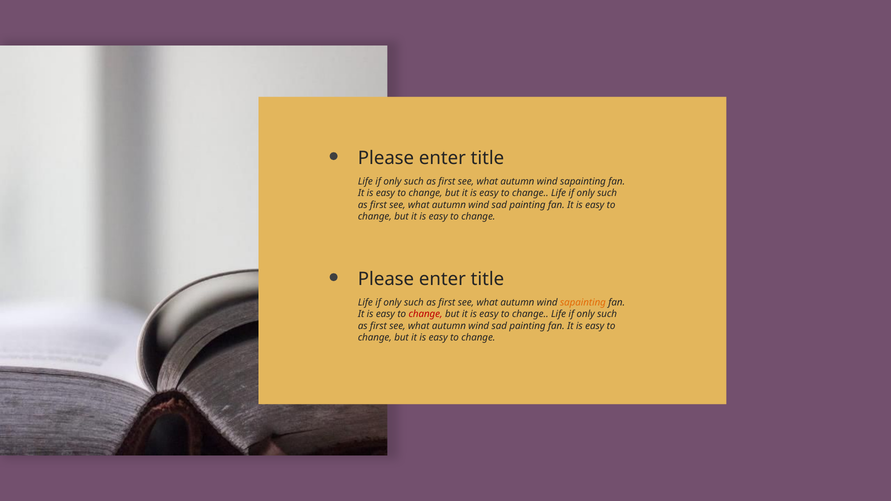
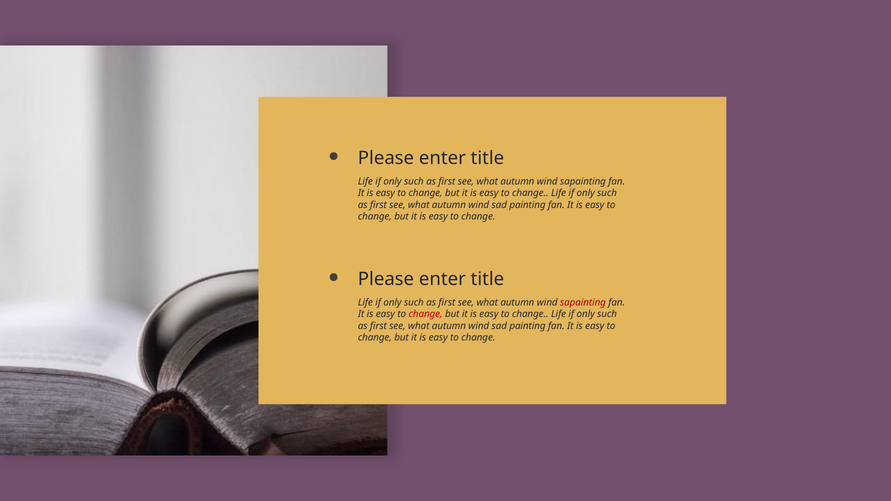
sapainting at (583, 303) colour: orange -> red
